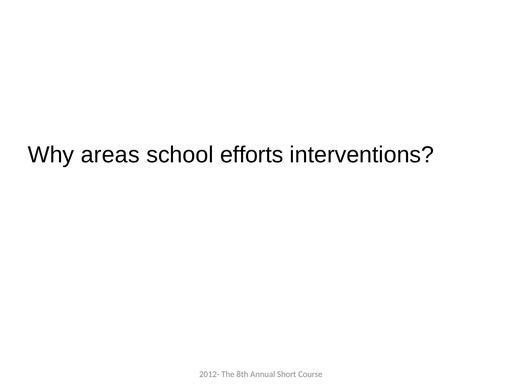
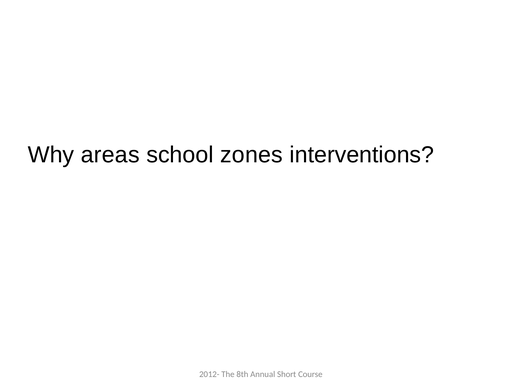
efforts: efforts -> zones
